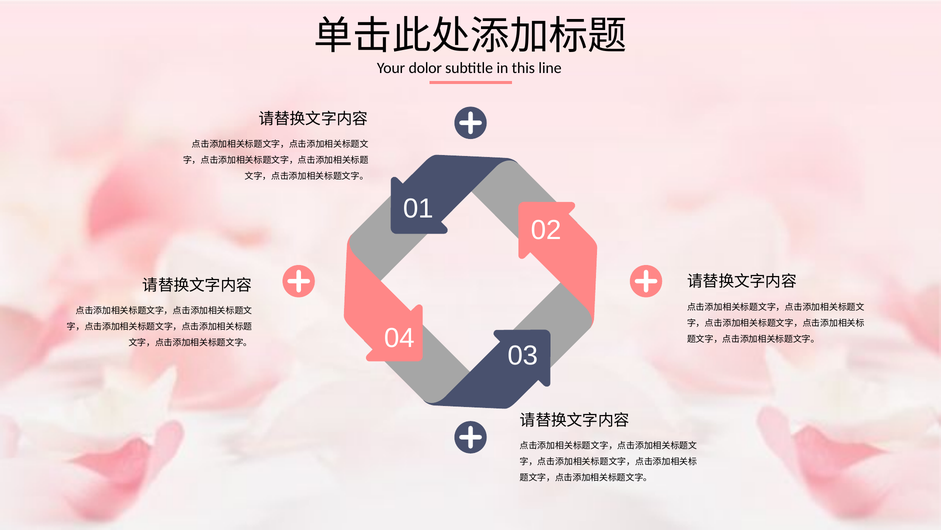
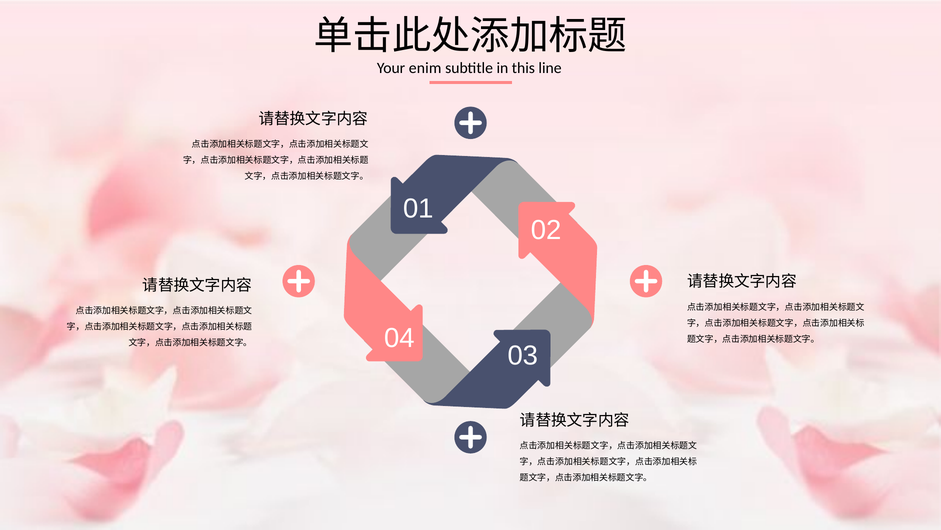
dolor: dolor -> enim
